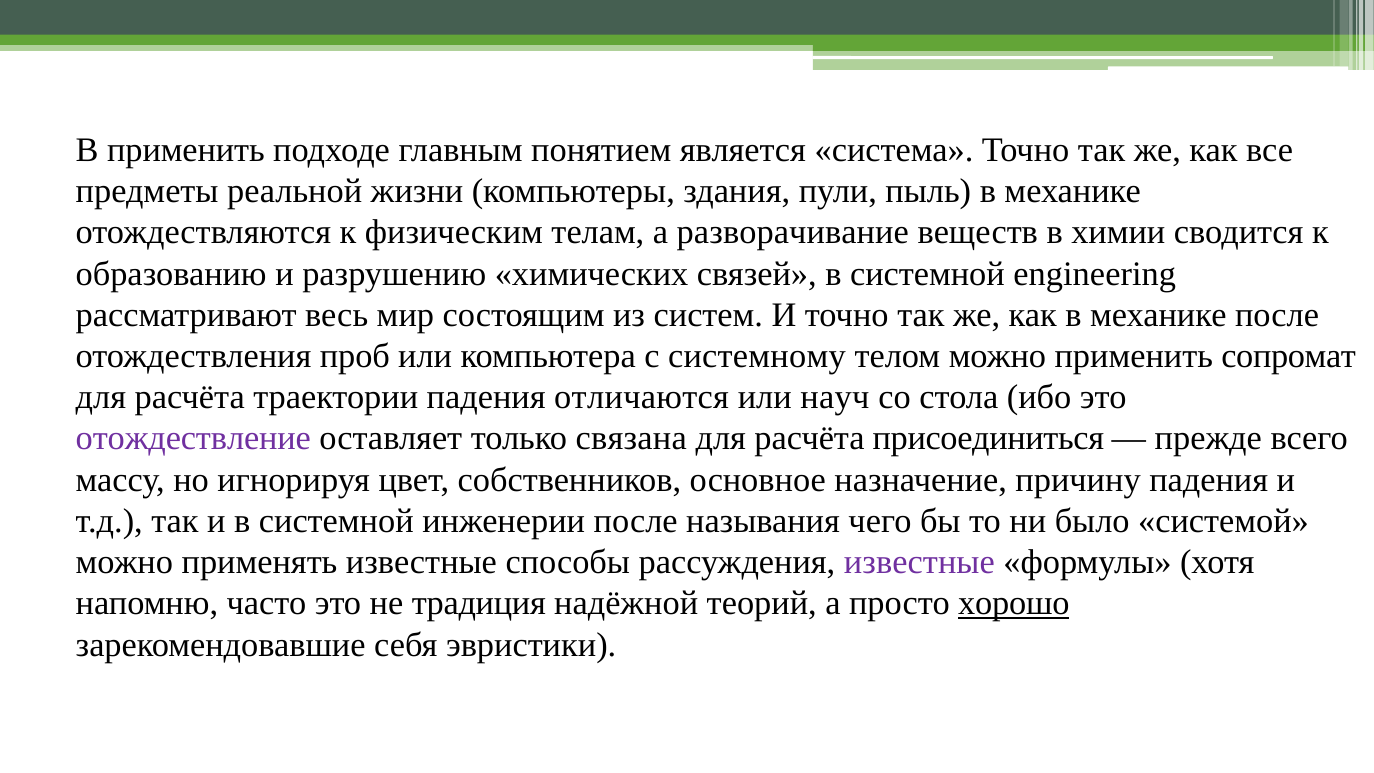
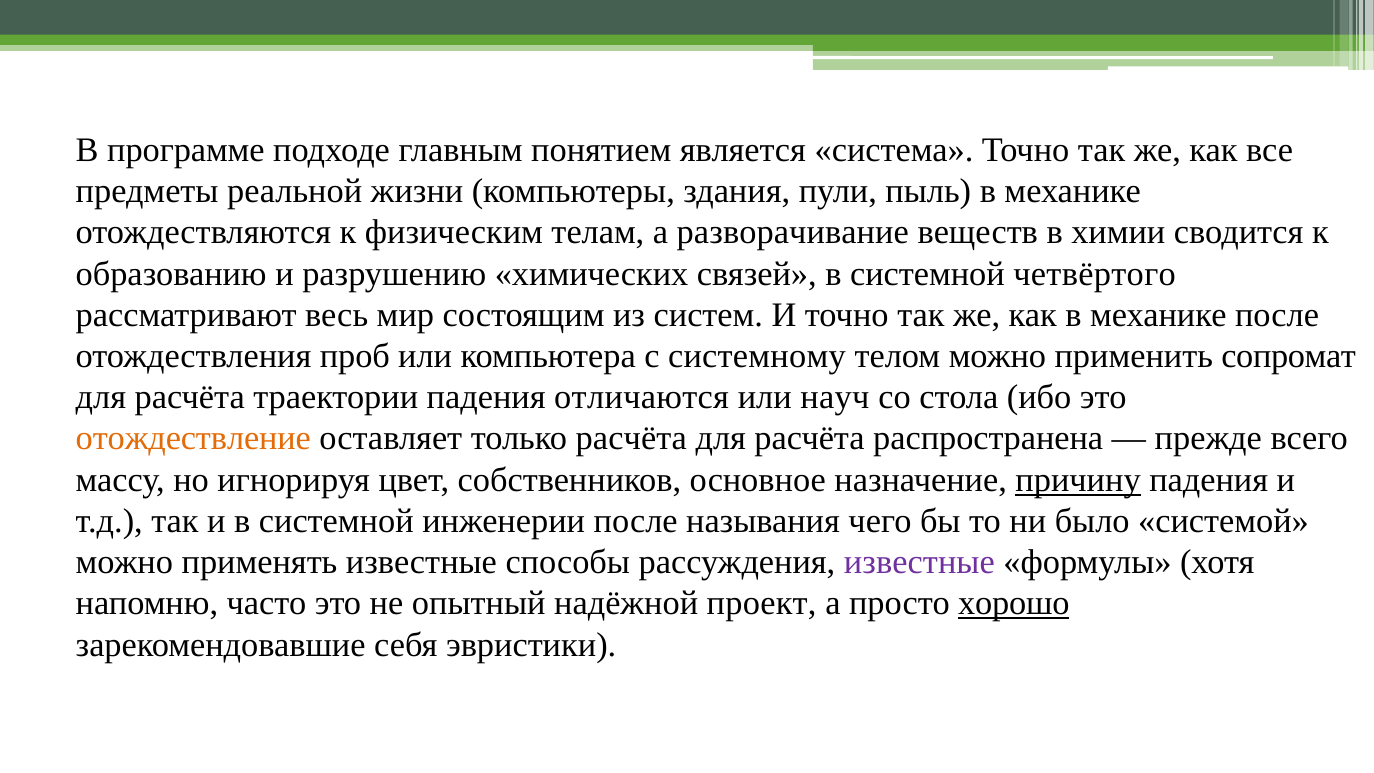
В применить: применить -> программе
engineering: engineering -> четвёртого
отождествление colour: purple -> orange
только связана: связана -> расчёта
присоединиться: присоединиться -> распространена
причину underline: none -> present
традиция: традиция -> опытный
теорий: теорий -> проект
